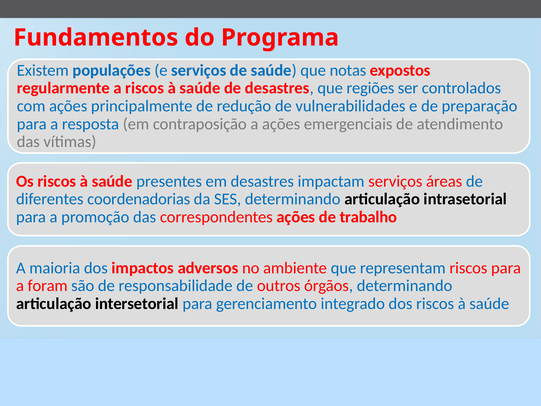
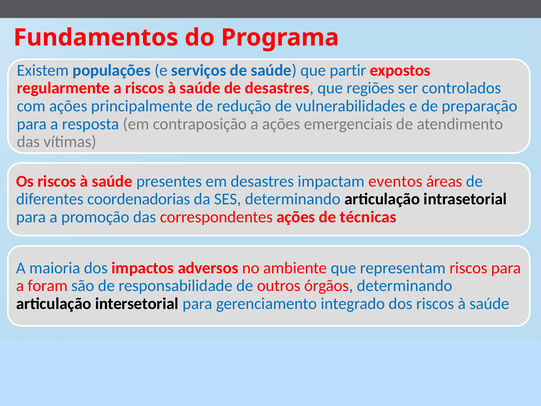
notas: notas -> partir
impactam serviços: serviços -> eventos
trabalho: trabalho -> técnicas
